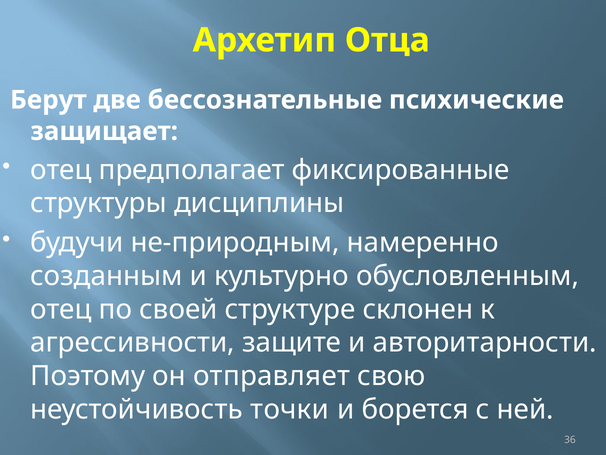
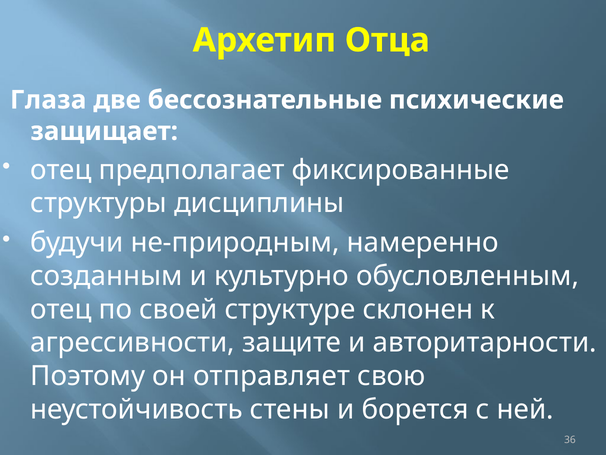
Берут: Берут -> Глаза
точки: точки -> стены
